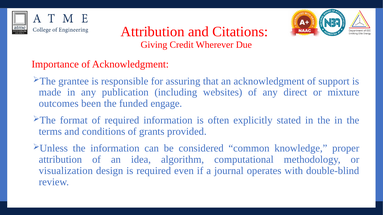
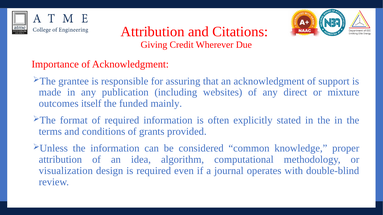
been: been -> itself
engage: engage -> mainly
